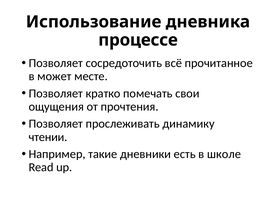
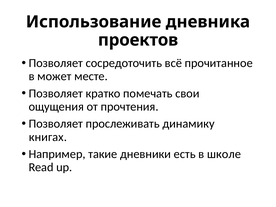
процессе: процессе -> проектов
чтении: чтении -> книгах
